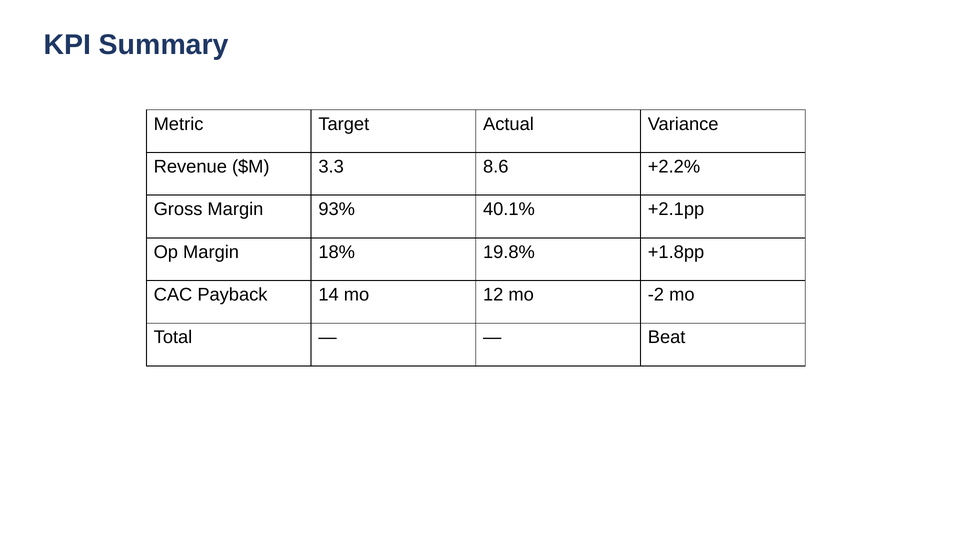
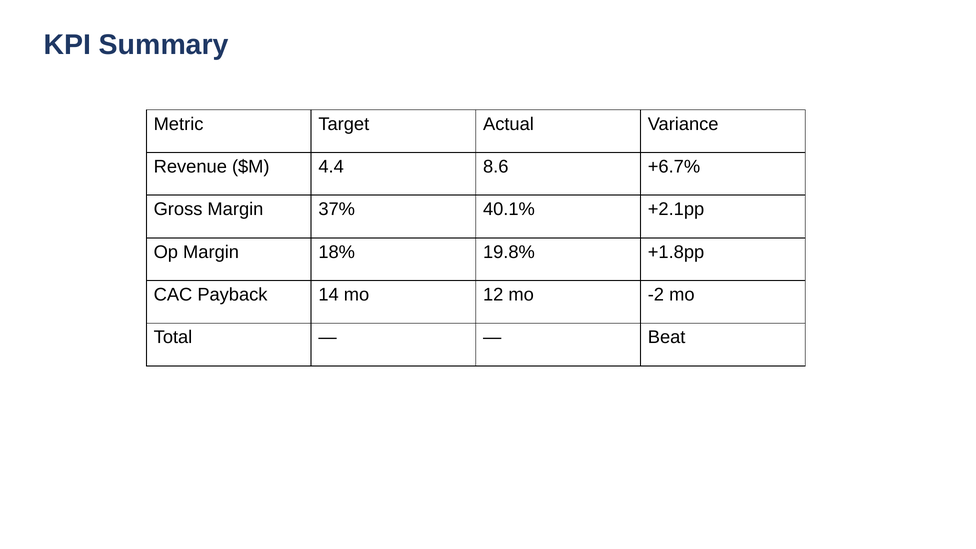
3.3: 3.3 -> 4.4
+2.2%: +2.2% -> +6.7%
93%: 93% -> 37%
